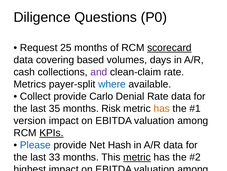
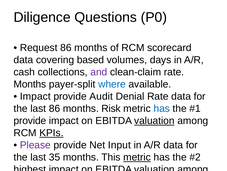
Request 25: 25 -> 86
scorecard underline: present -> none
Metrics at (30, 84): Metrics -> Months
Collect at (35, 96): Collect -> Impact
Carlo: Carlo -> Audit
last 35: 35 -> 86
has at (162, 108) colour: orange -> blue
version at (30, 120): version -> provide
valuation at (154, 120) underline: none -> present
Please at (35, 144) colour: blue -> purple
Hash: Hash -> Input
33: 33 -> 35
